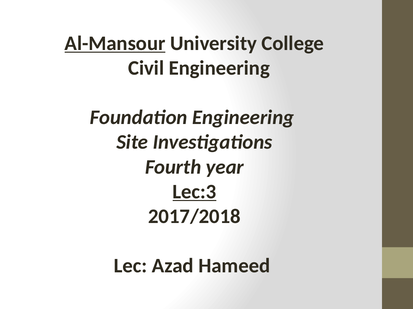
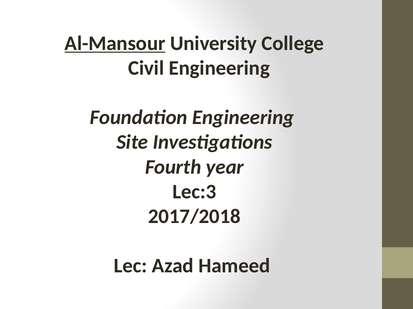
Lec:3 underline: present -> none
